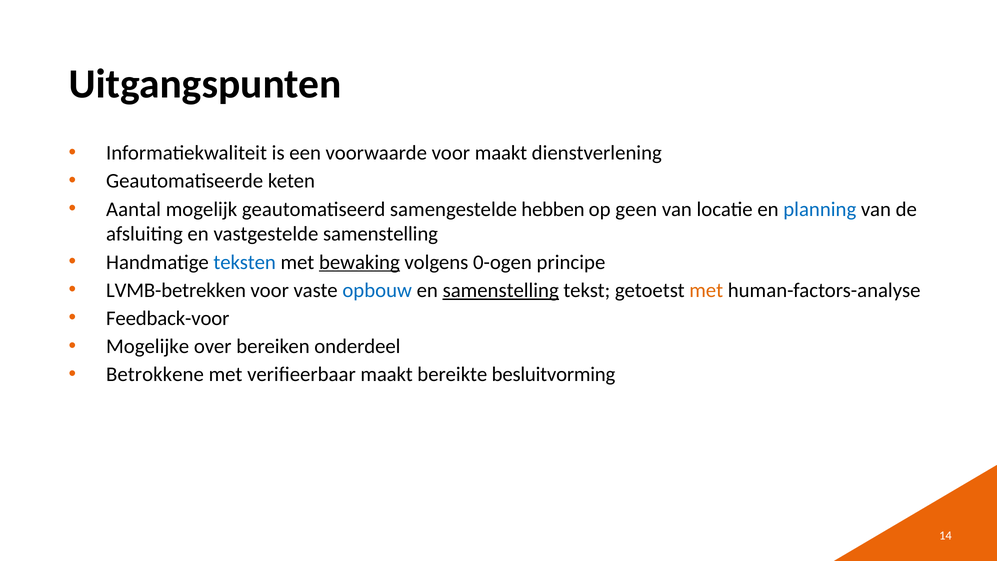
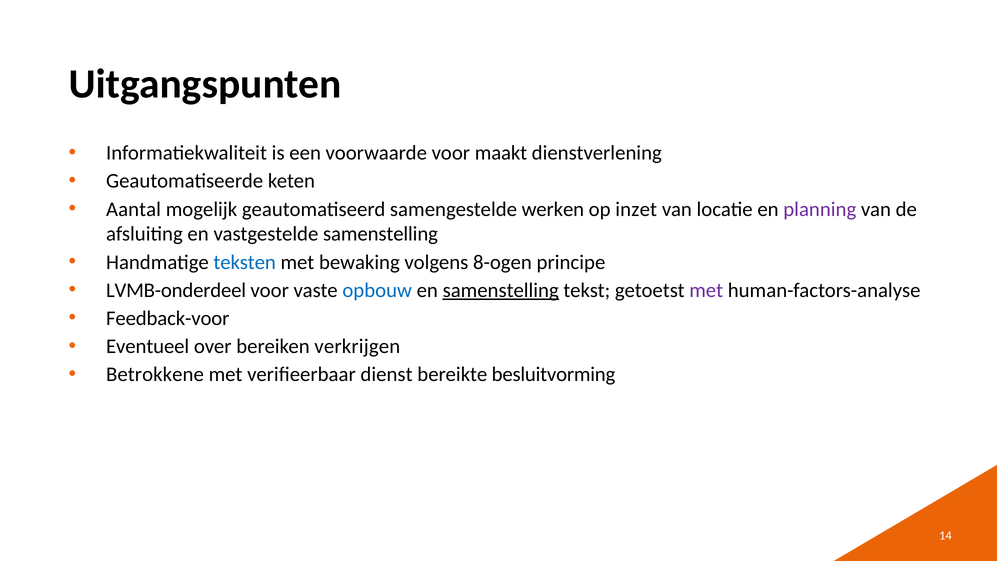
hebben: hebben -> werken
geen: geen -> inzet
planning colour: blue -> purple
bewaking underline: present -> none
0-ogen: 0-ogen -> 8-ogen
LVMB-betrekken: LVMB-betrekken -> LVMB-onderdeel
met at (706, 290) colour: orange -> purple
Mogelijke: Mogelijke -> Eventueel
onderdeel: onderdeel -> verkrijgen
verifieerbaar maakt: maakt -> dienst
